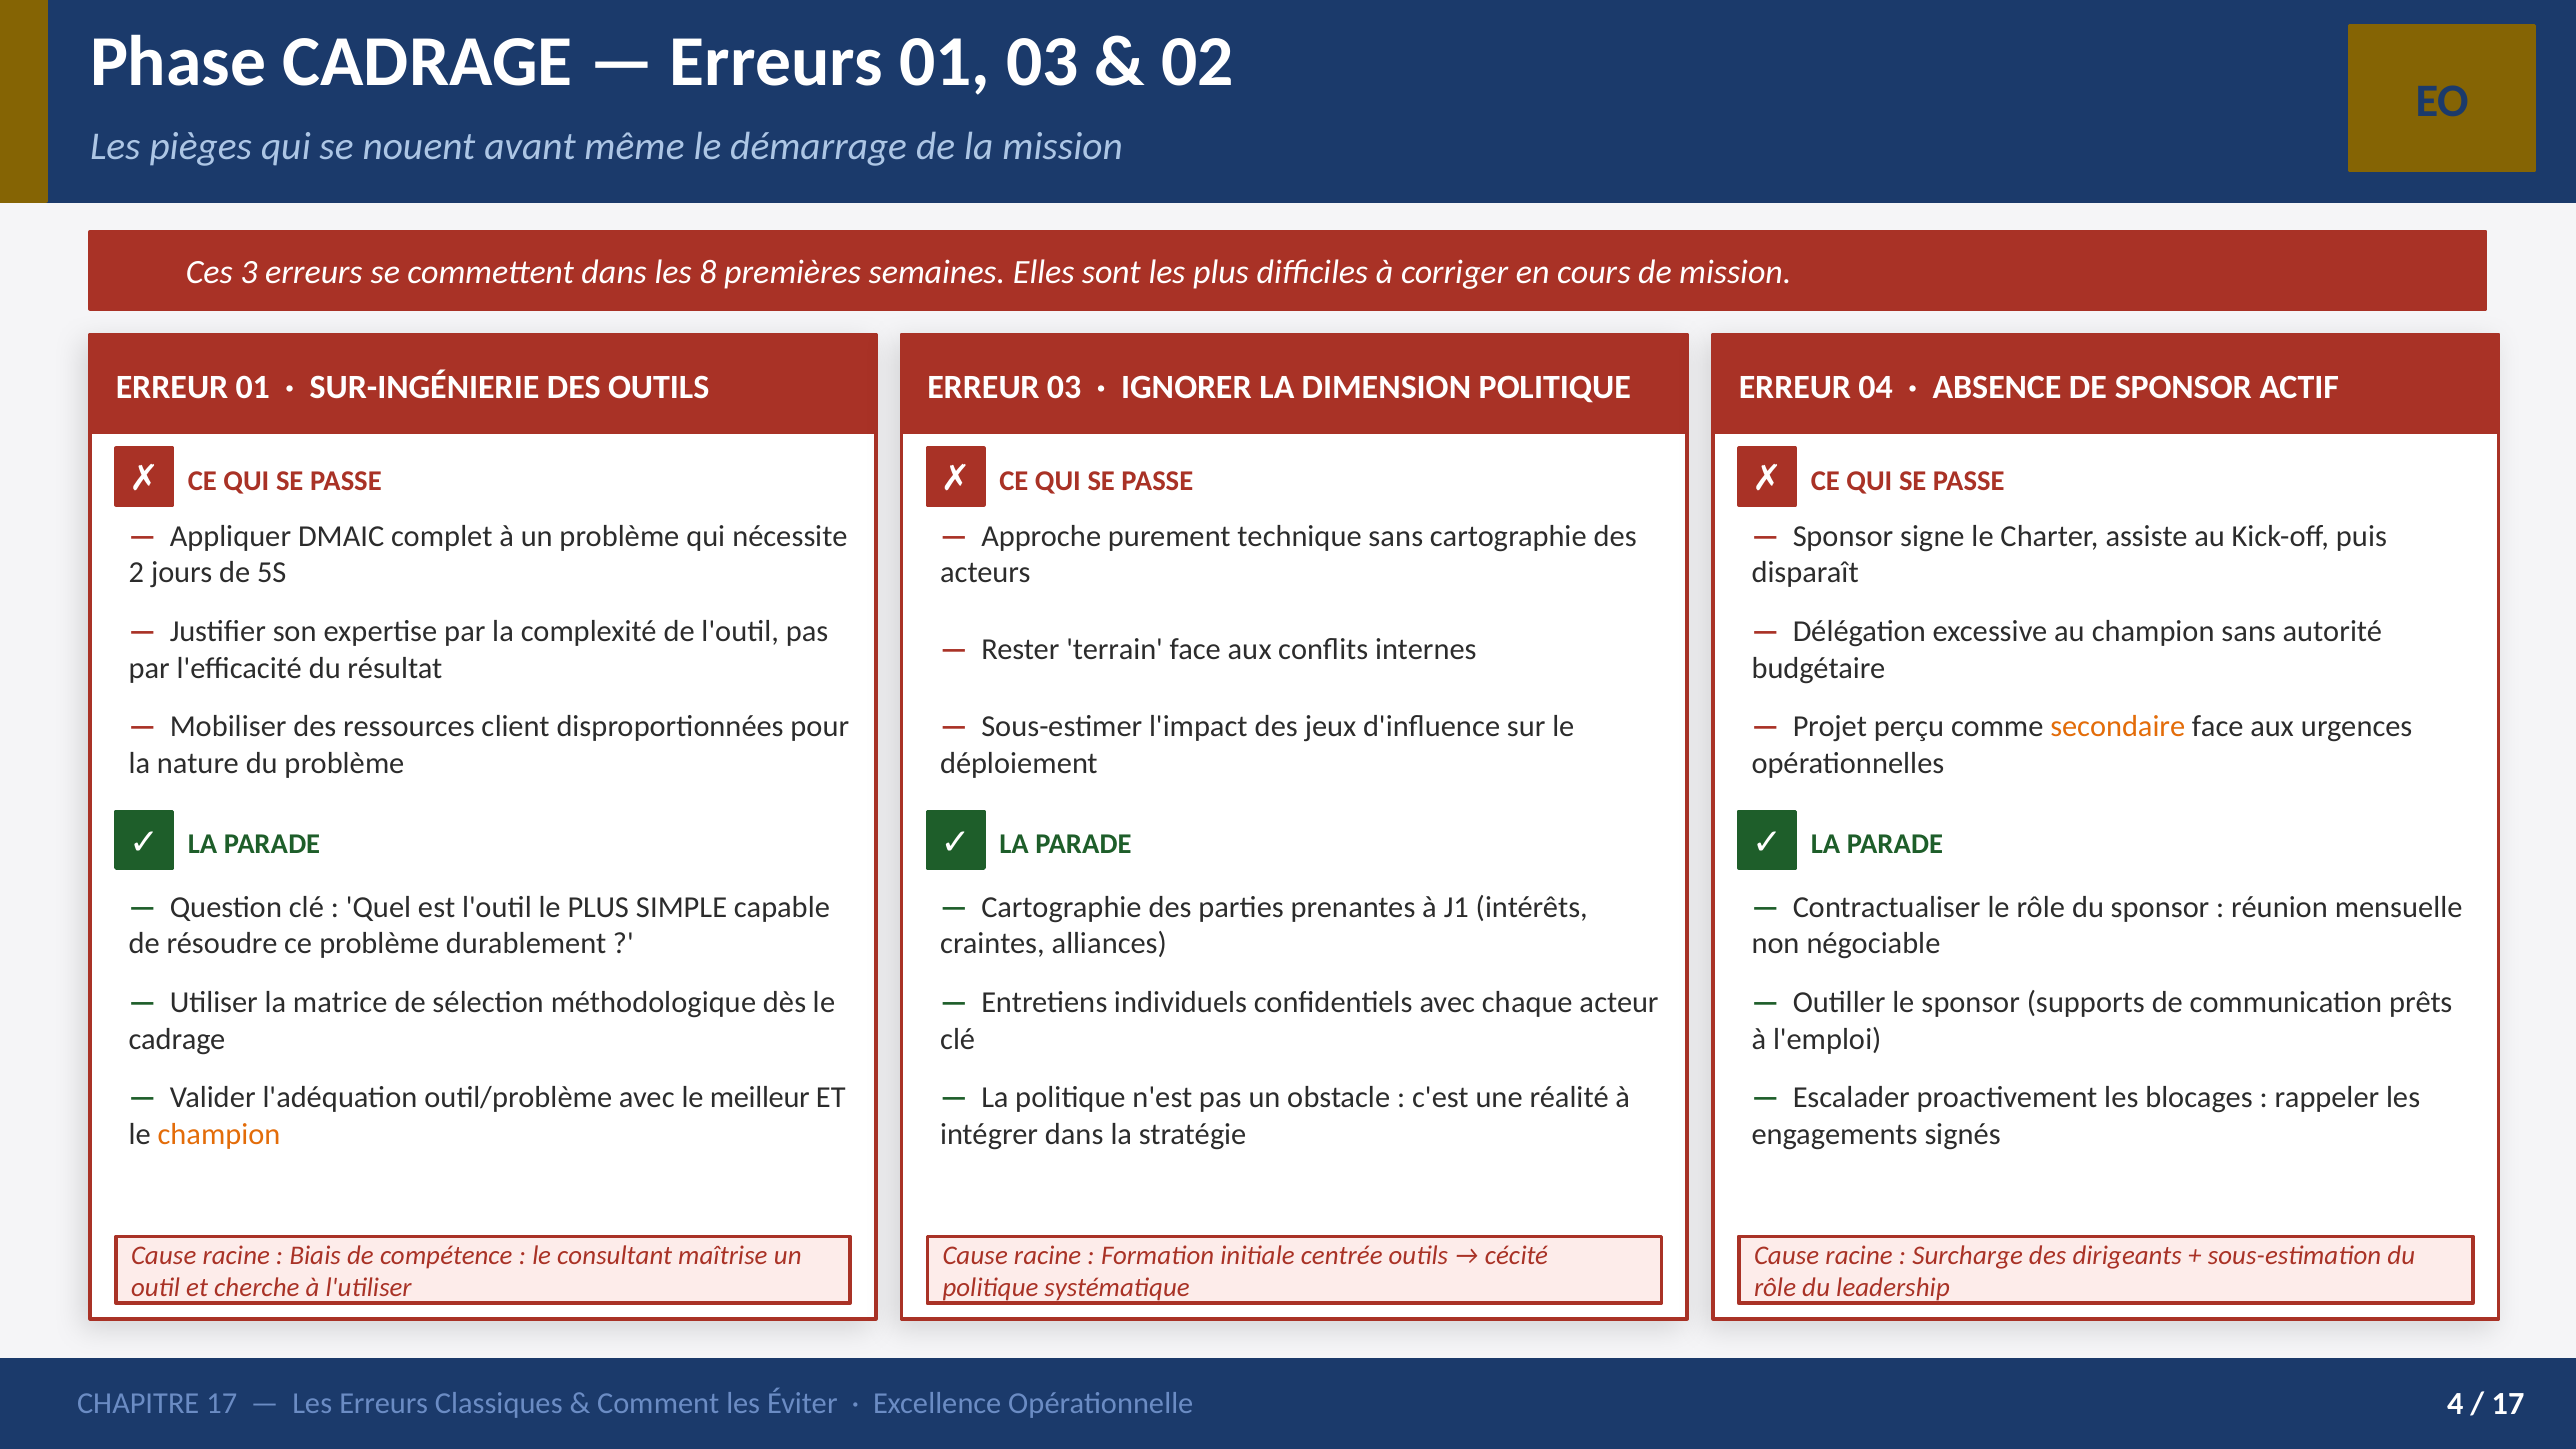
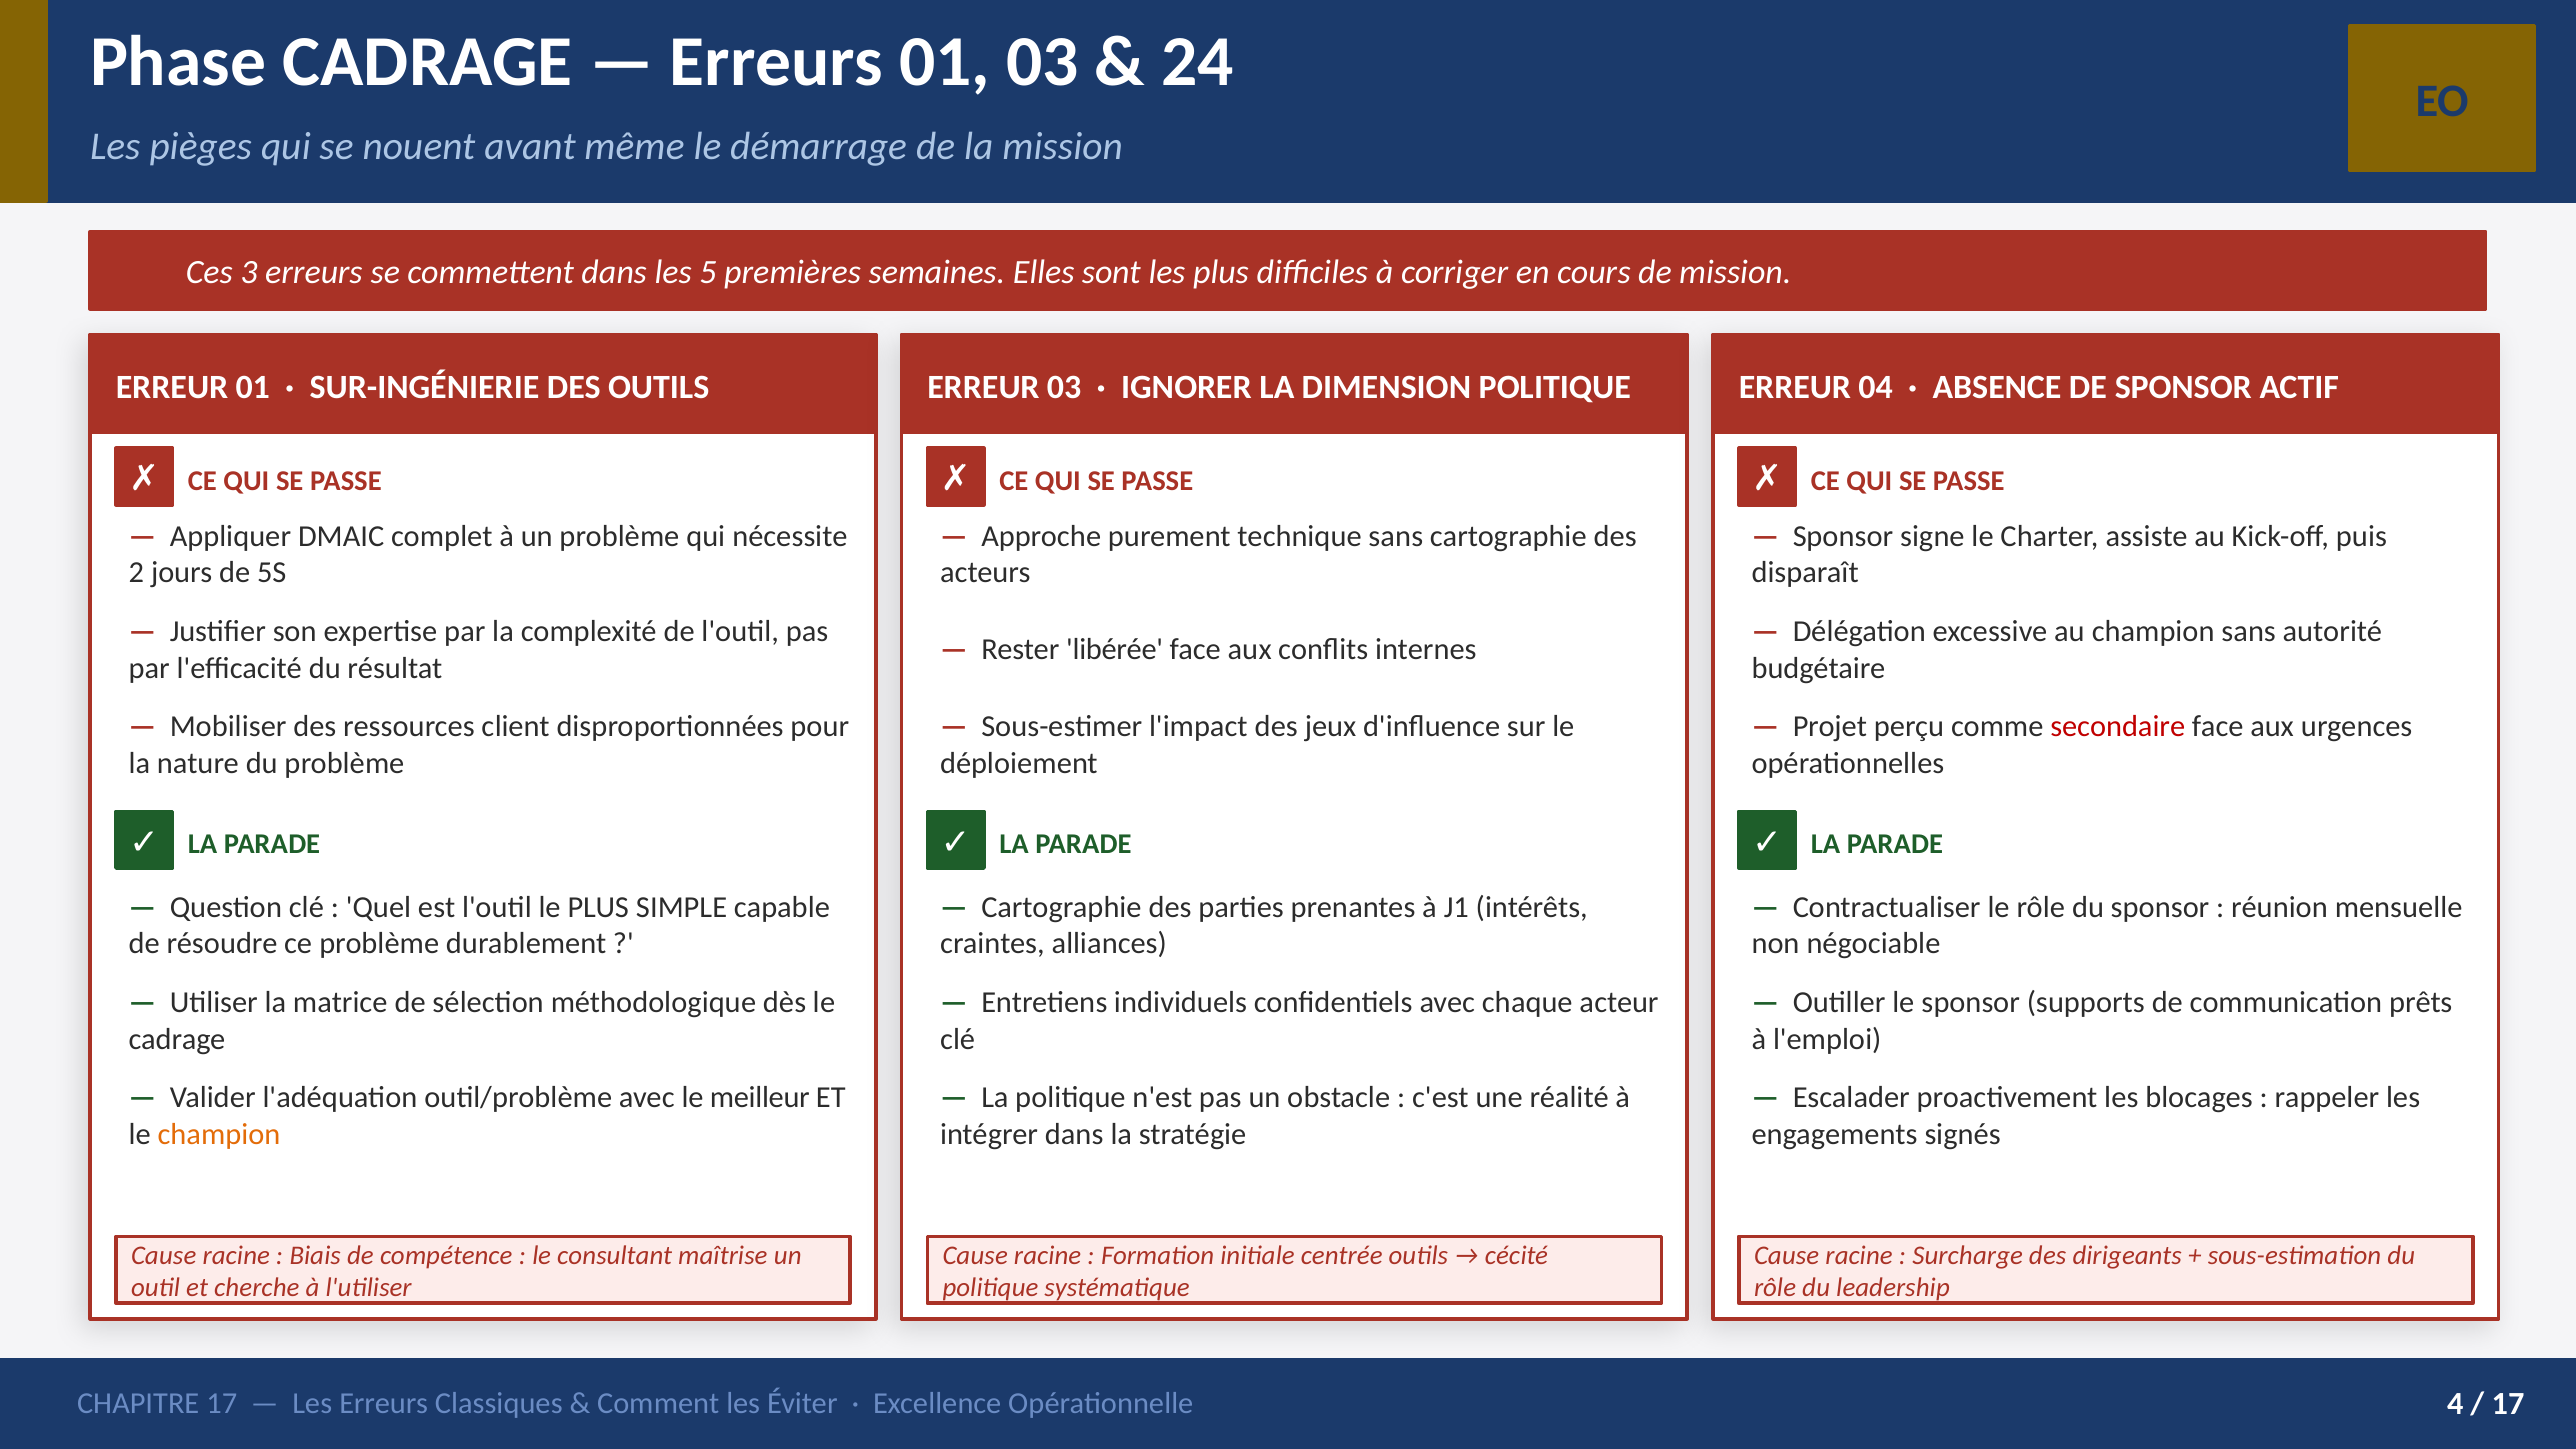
02: 02 -> 24
8: 8 -> 5
terrain: terrain -> libérée
secondaire colour: orange -> red
